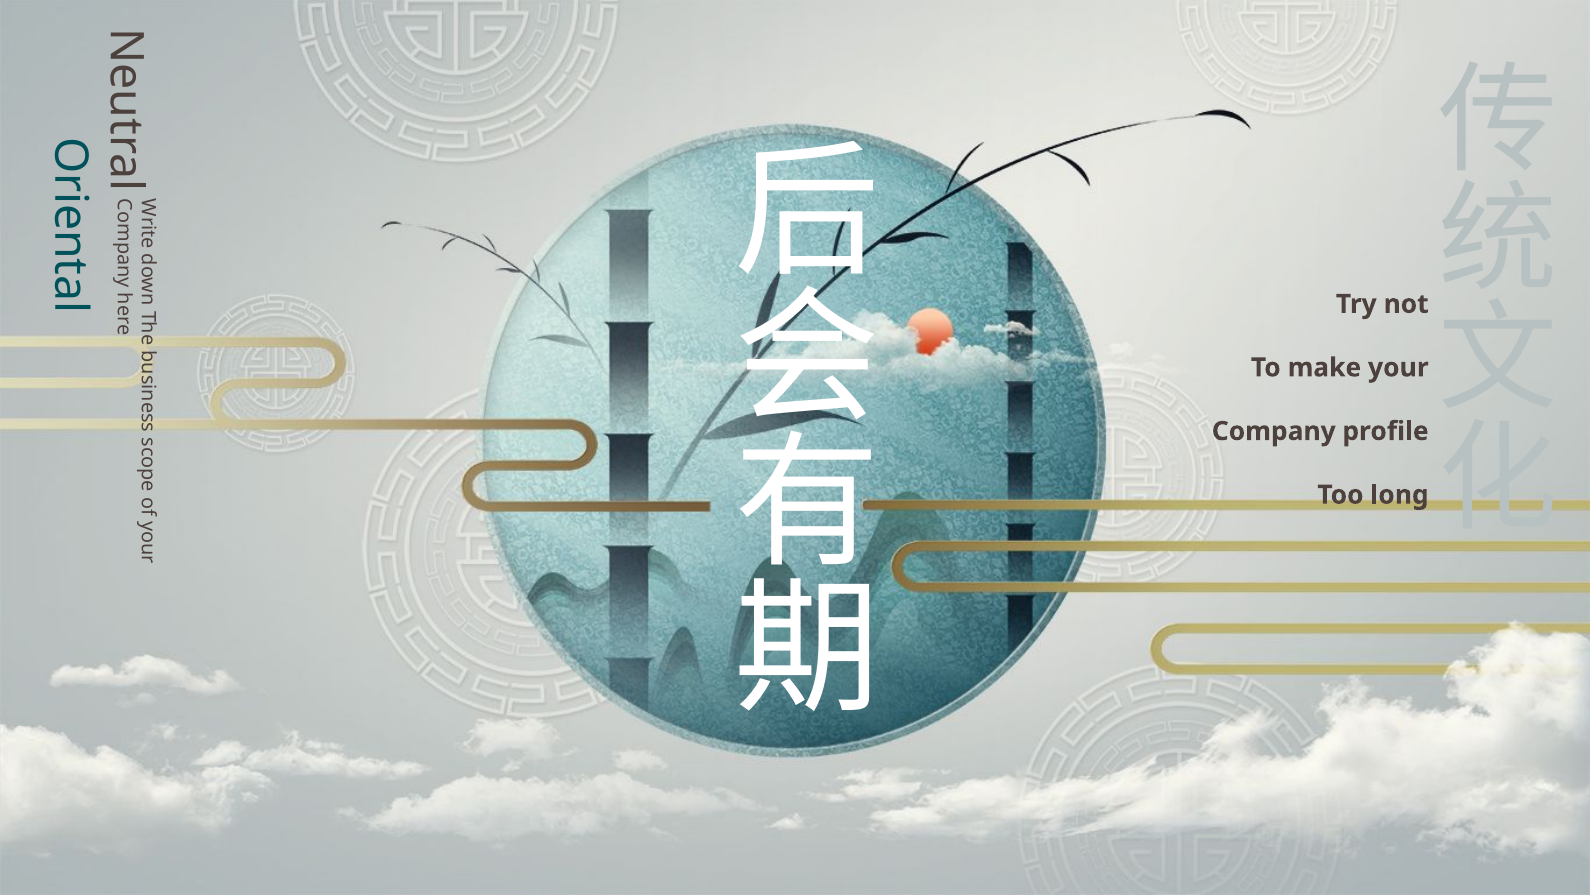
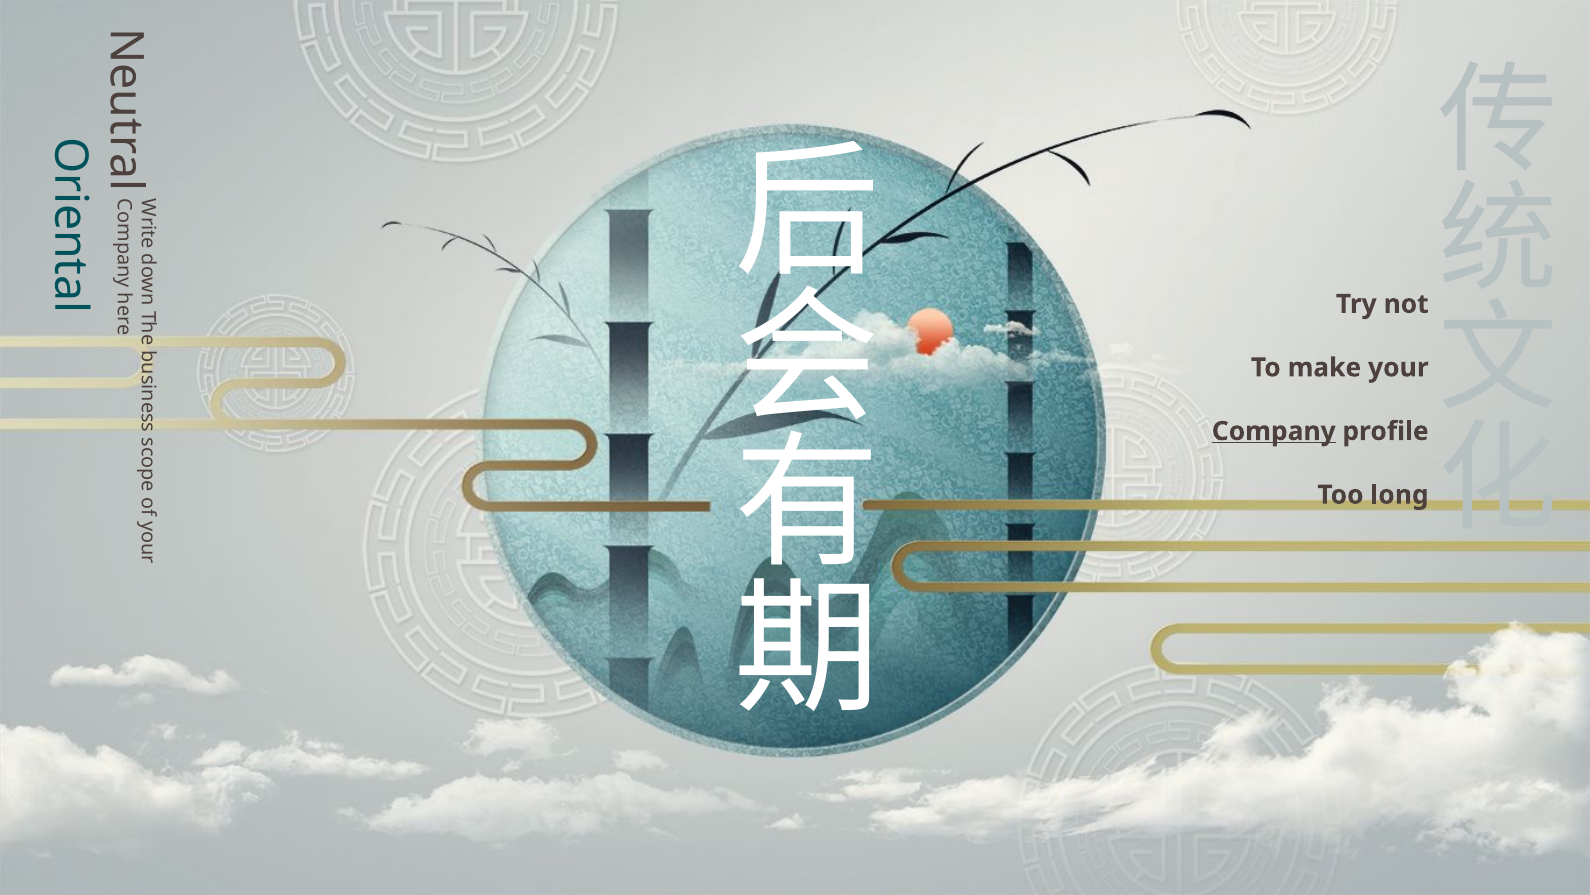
Company underline: none -> present
